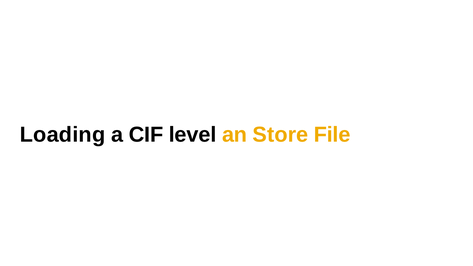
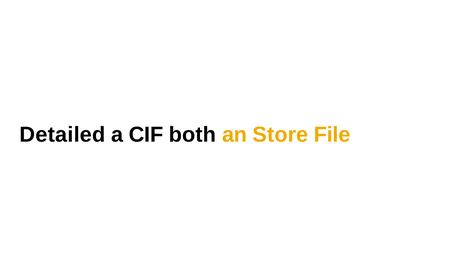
Loading: Loading -> Detailed
level: level -> both
